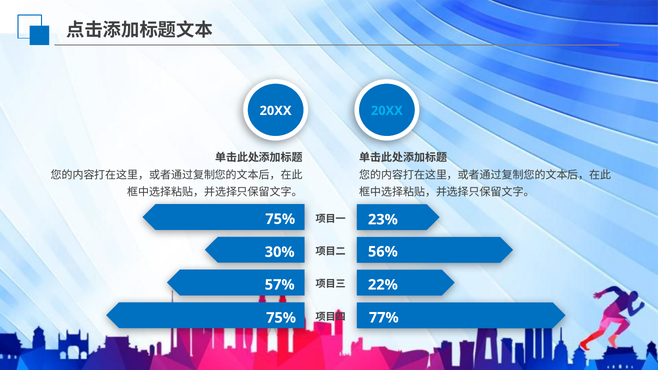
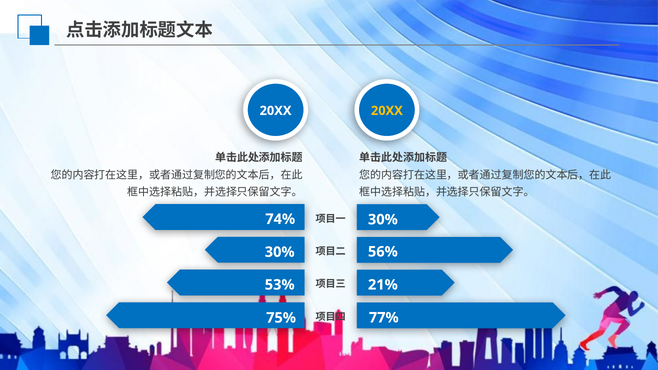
20XX at (387, 111) colour: light blue -> yellow
75% at (280, 219): 75% -> 74%
23% at (383, 220): 23% -> 30%
57%: 57% -> 53%
22%: 22% -> 21%
